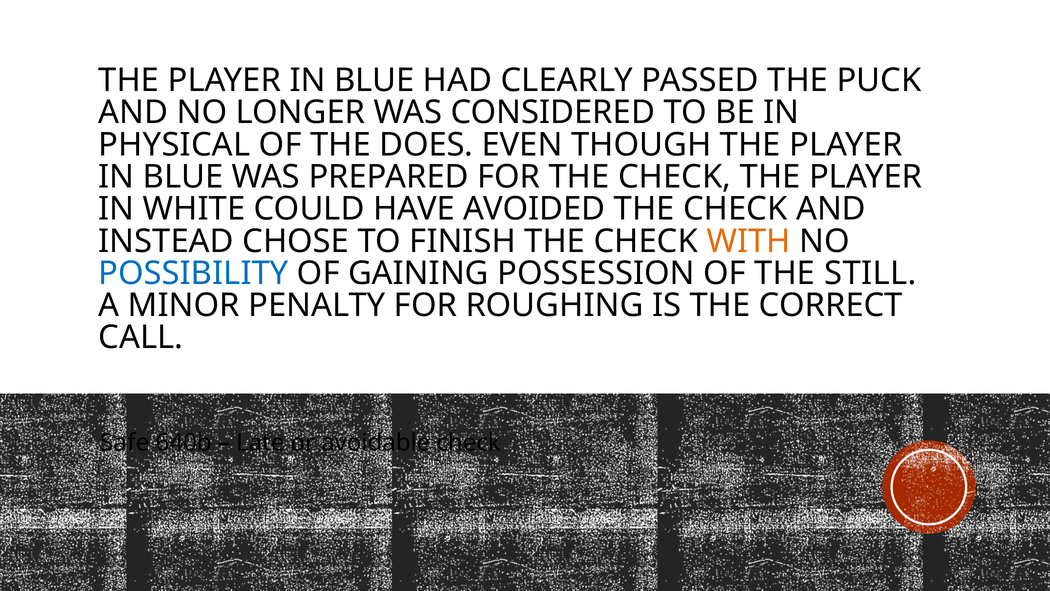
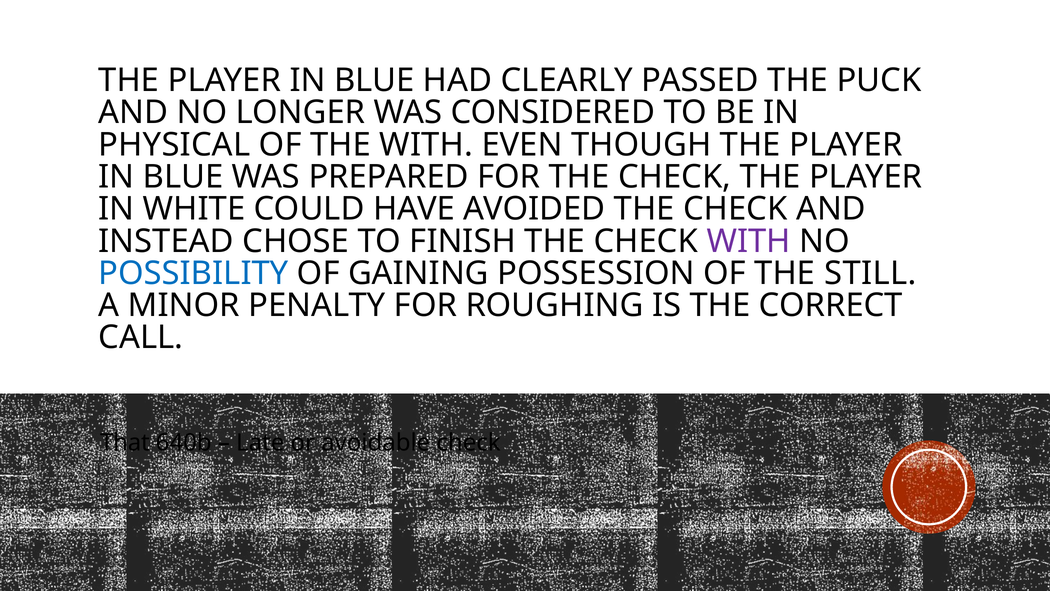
THE DOES: DOES -> WITH
WITH at (749, 241) colour: orange -> purple
Safe: Safe -> That
